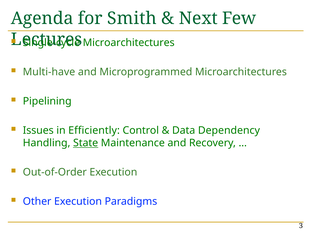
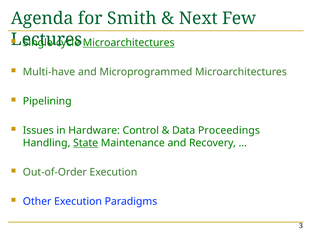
Microarchitectures at (129, 43) underline: none -> present
Efficiently: Efficiently -> Hardware
Dependency: Dependency -> Proceedings
